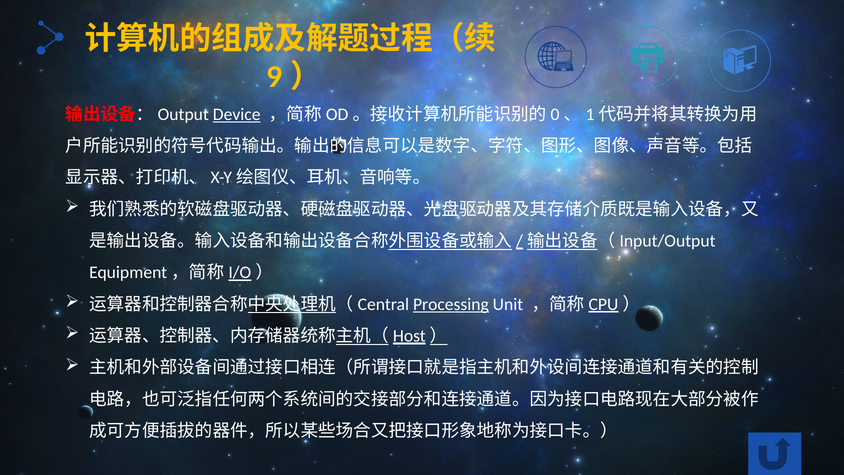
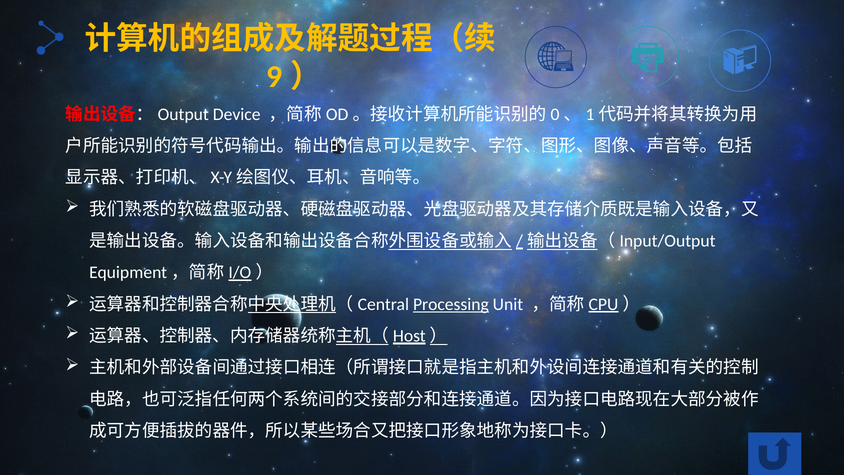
Device underline: present -> none
